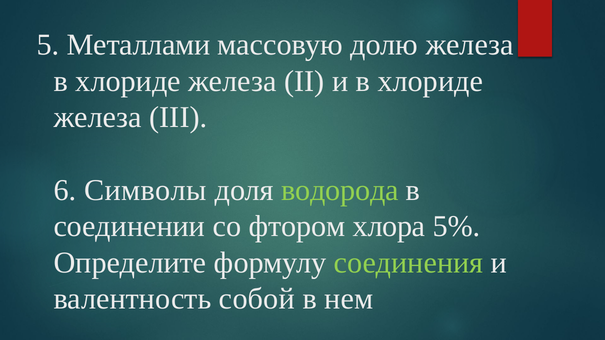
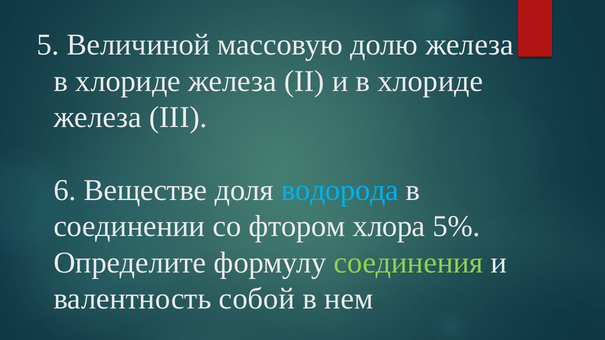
Металлами: Металлами -> Величиной
Символы: Символы -> Веществе
водорода colour: light green -> light blue
